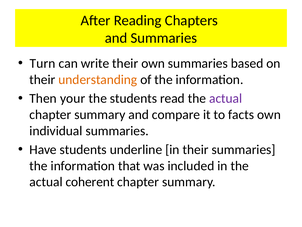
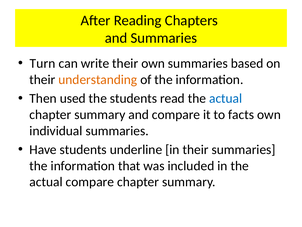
your: your -> used
actual at (226, 98) colour: purple -> blue
actual coherent: coherent -> compare
